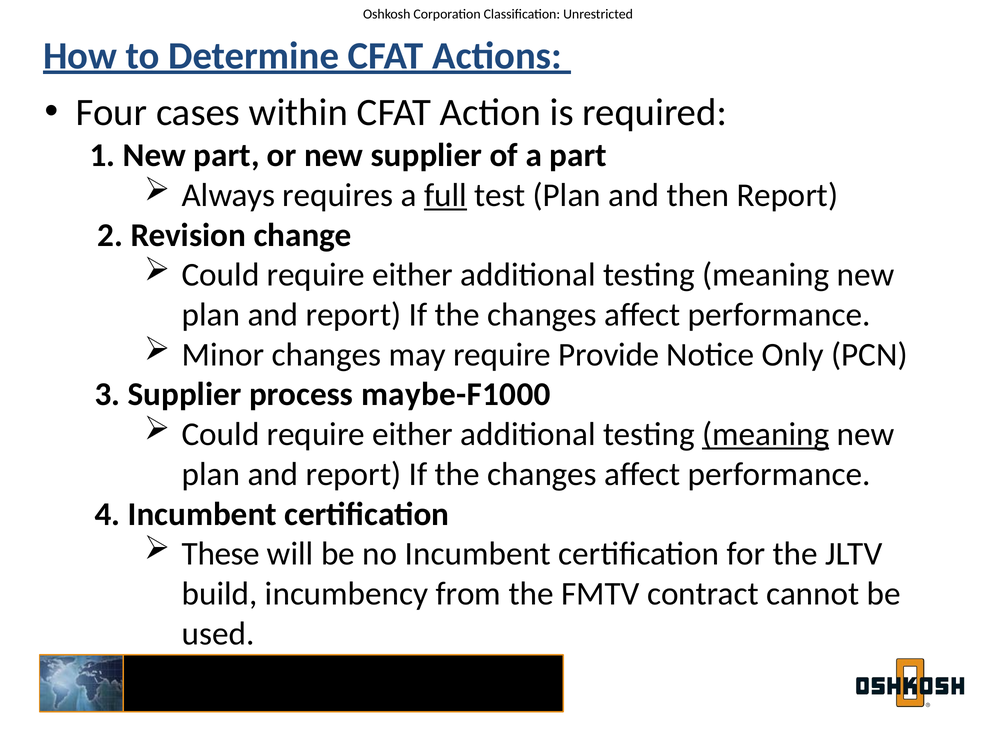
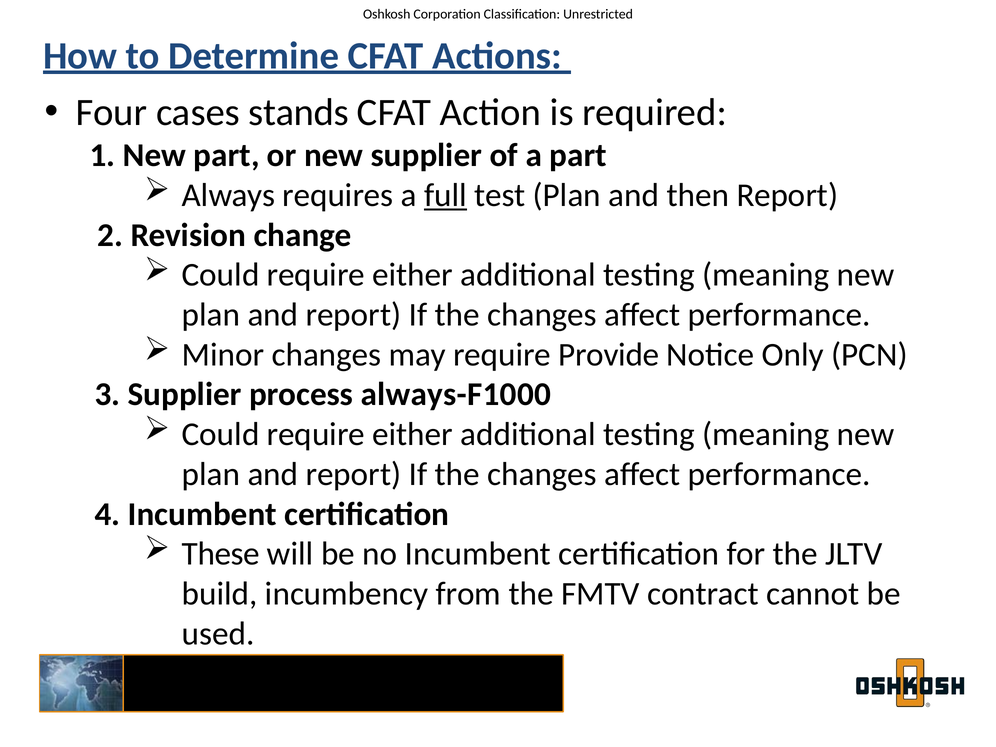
within: within -> stands
maybe-F1000: maybe-F1000 -> always-F1000
meaning at (766, 434) underline: present -> none
